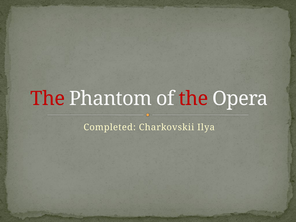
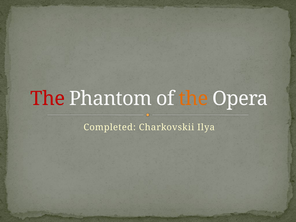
the at (193, 99) colour: red -> orange
